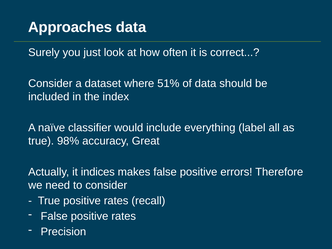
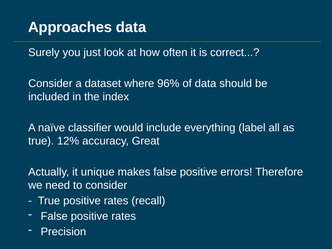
51%: 51% -> 96%
98%: 98% -> 12%
indices: indices -> unique
